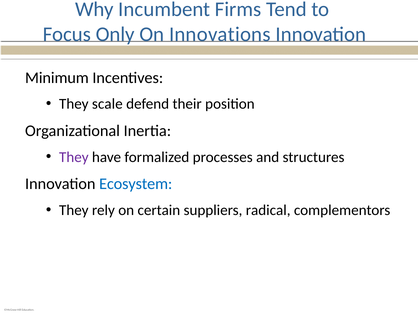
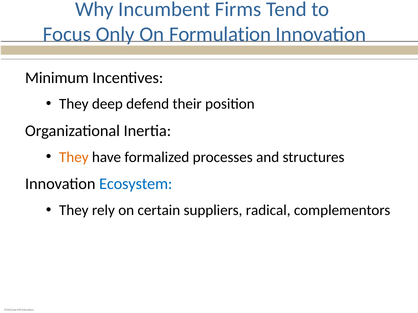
Innovations: Innovations -> Formulation
scale: scale -> deep
They at (74, 157) colour: purple -> orange
